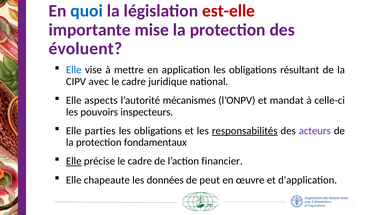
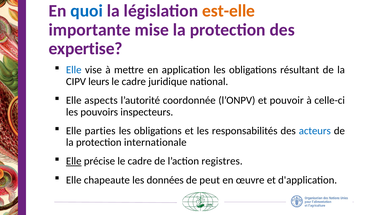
est-elle colour: red -> orange
évoluent: évoluent -> expertise
avec: avec -> leurs
mécanismes: mécanismes -> coordonnée
mandat: mandat -> pouvoir
responsabilités underline: present -> none
acteurs colour: purple -> blue
fondamentaux: fondamentaux -> internationale
financier: financier -> registres
